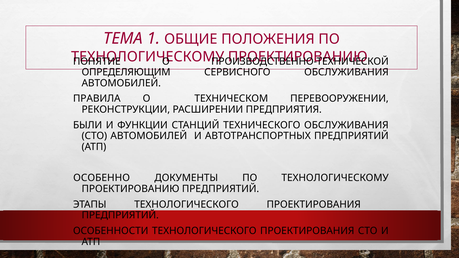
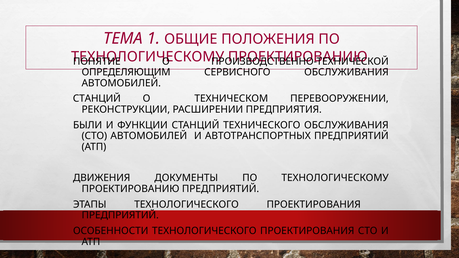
ПРАВИЛА at (97, 99): ПРАВИЛА -> СТАНЦИЙ
ОСОБЕННО: ОСОБЕННО -> ДВИЖЕНИЯ
